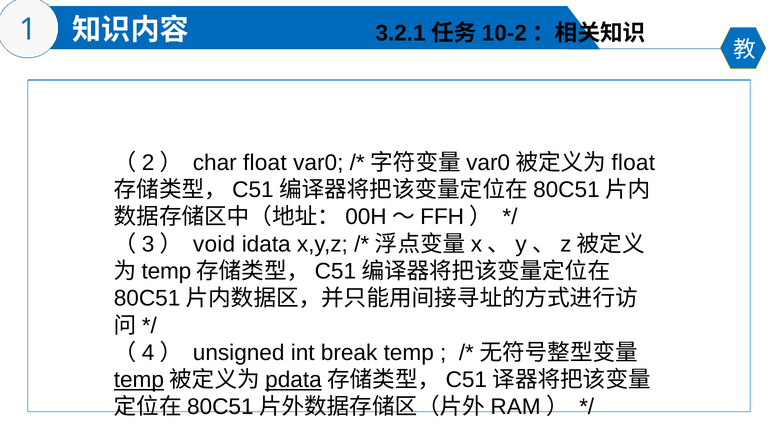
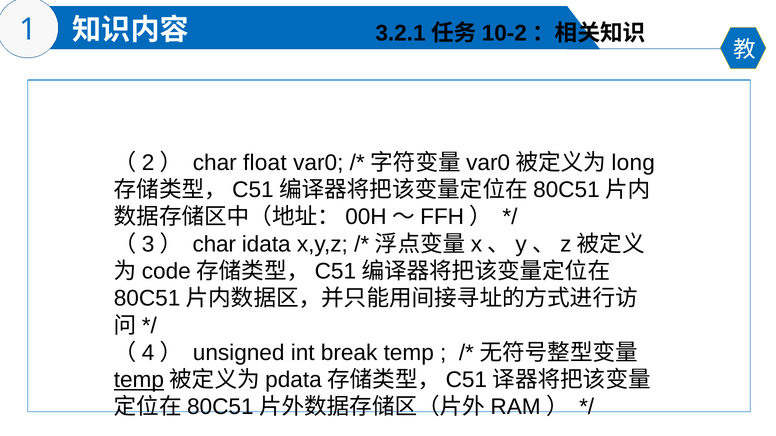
float at (633, 163): float -> long
void at (214, 244): void -> char
temp at (166, 272): temp -> code
pdata underline: present -> none
